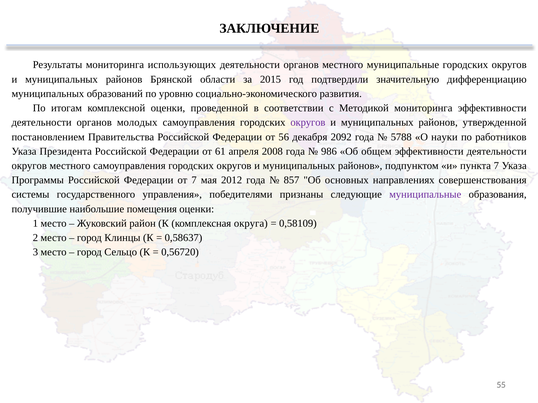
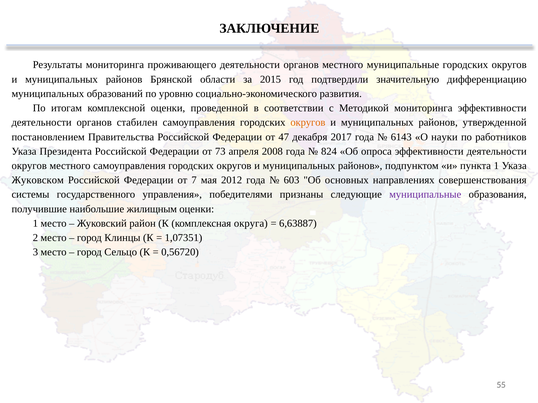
использующих: использующих -> проживающего
молодых: молодых -> стабилен
округов at (308, 123) colour: purple -> orange
56: 56 -> 47
2092: 2092 -> 2017
5788: 5788 -> 6143
61: 61 -> 73
986: 986 -> 824
общем: общем -> опроса
пункта 7: 7 -> 1
Программы: Программы -> Жуковском
857: 857 -> 603
помещения: помещения -> жилищным
0,58109: 0,58109 -> 6,63887
0,58637: 0,58637 -> 1,07351
